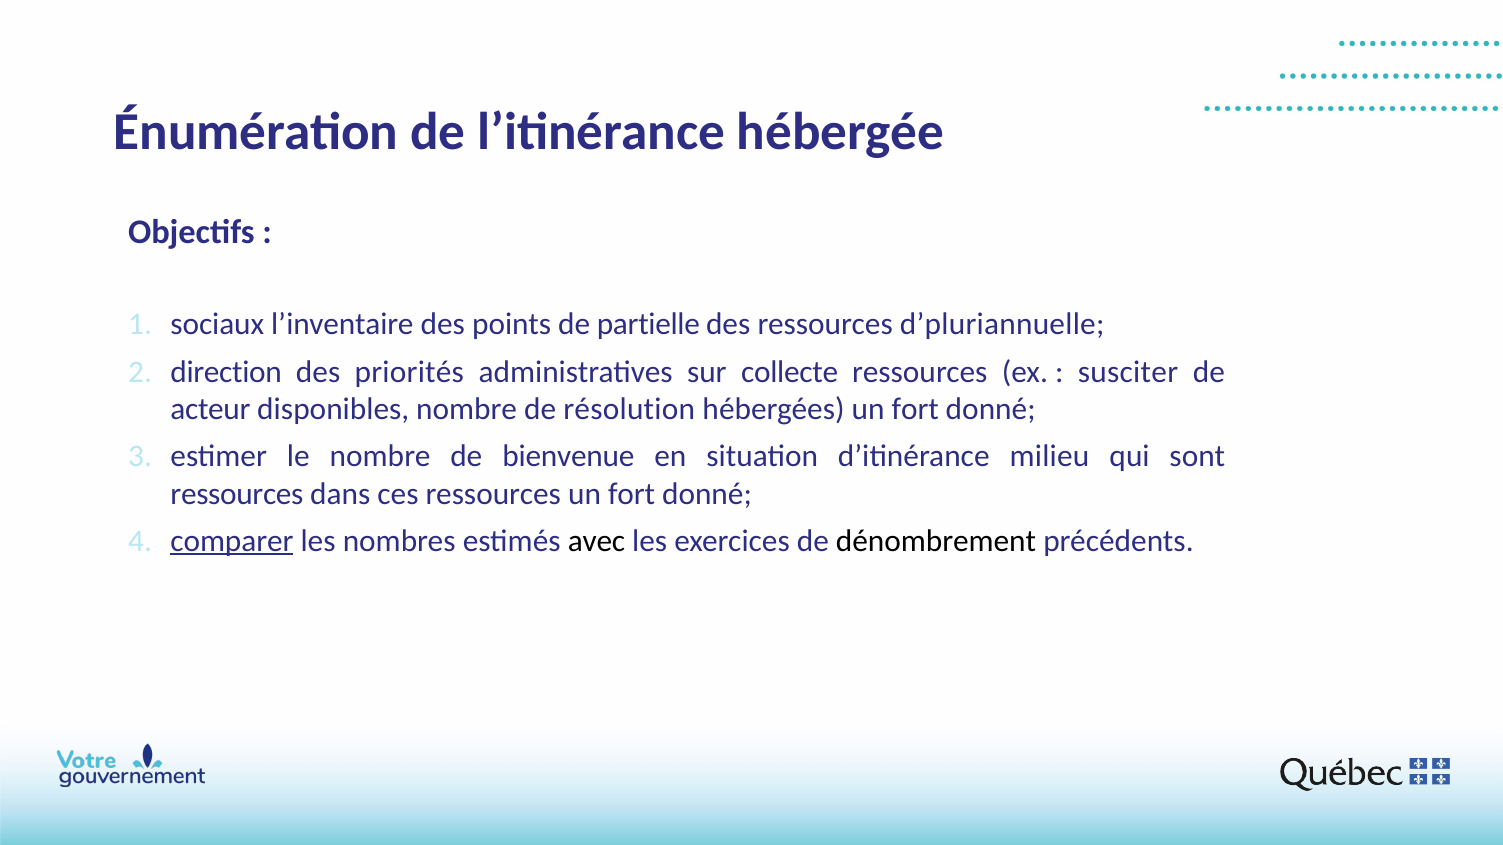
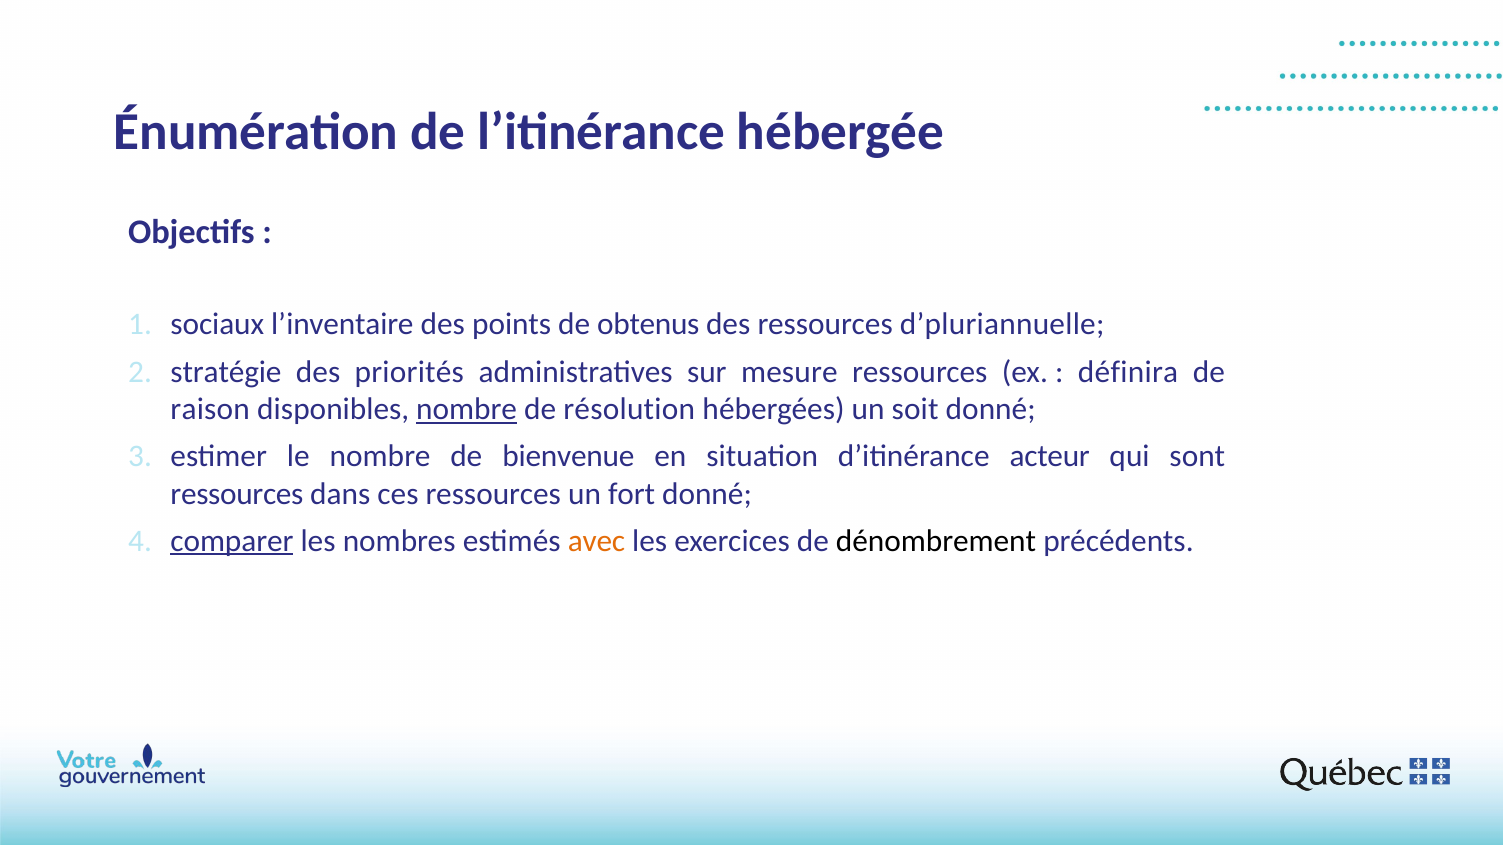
partielle: partielle -> obtenus
direction: direction -> stratégie
collecte: collecte -> mesure
susciter: susciter -> définira
acteur: acteur -> raison
nombre at (467, 409) underline: none -> present
hébergées un fort: fort -> soit
milieu: milieu -> acteur
avec colour: black -> orange
